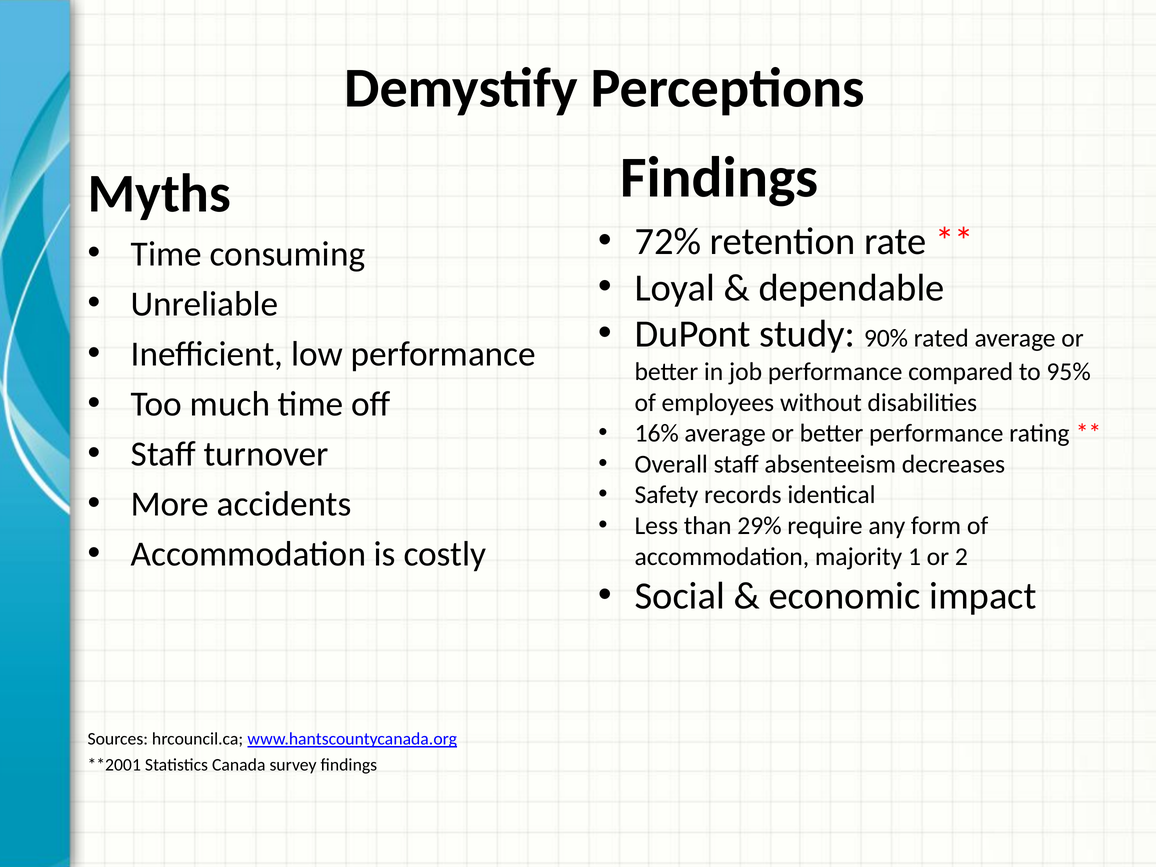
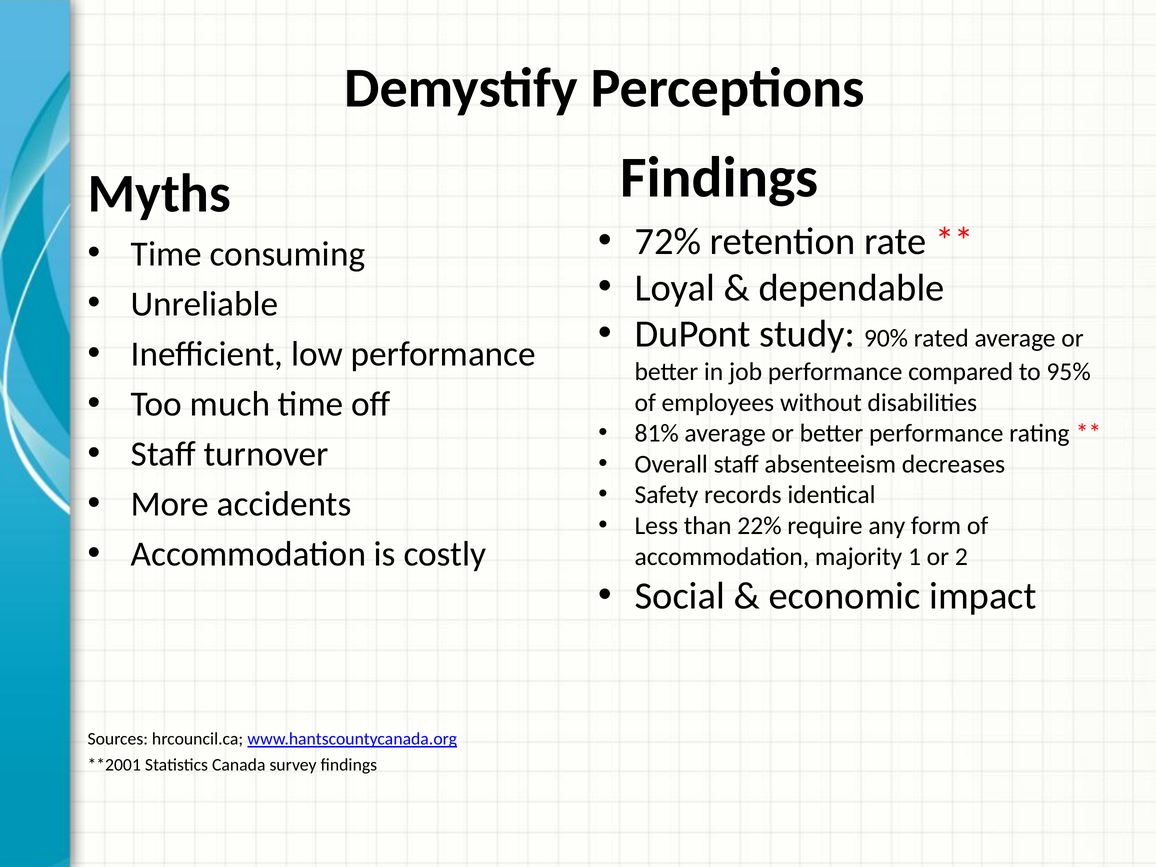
16%: 16% -> 81%
29%: 29% -> 22%
